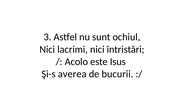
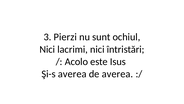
Astfel: Astfel -> Pierzi
de bucurii: bucurii -> averea
